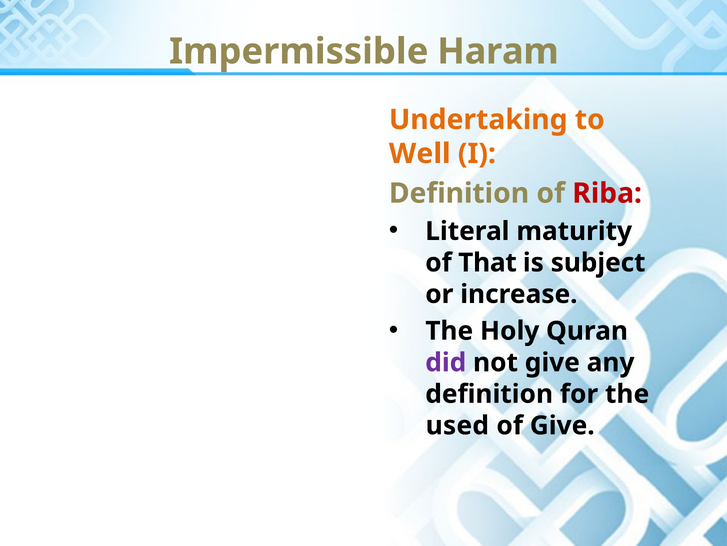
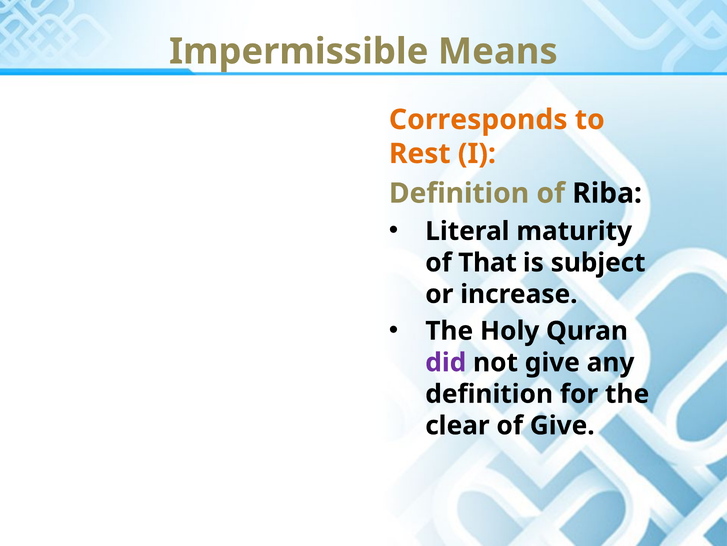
Haram: Haram -> Means
Undertaking: Undertaking -> Corresponds
Well: Well -> Rest
Riba colour: red -> black
used: used -> clear
